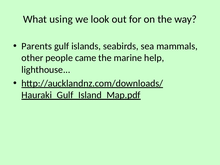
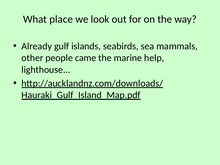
using: using -> place
Parents: Parents -> Already
